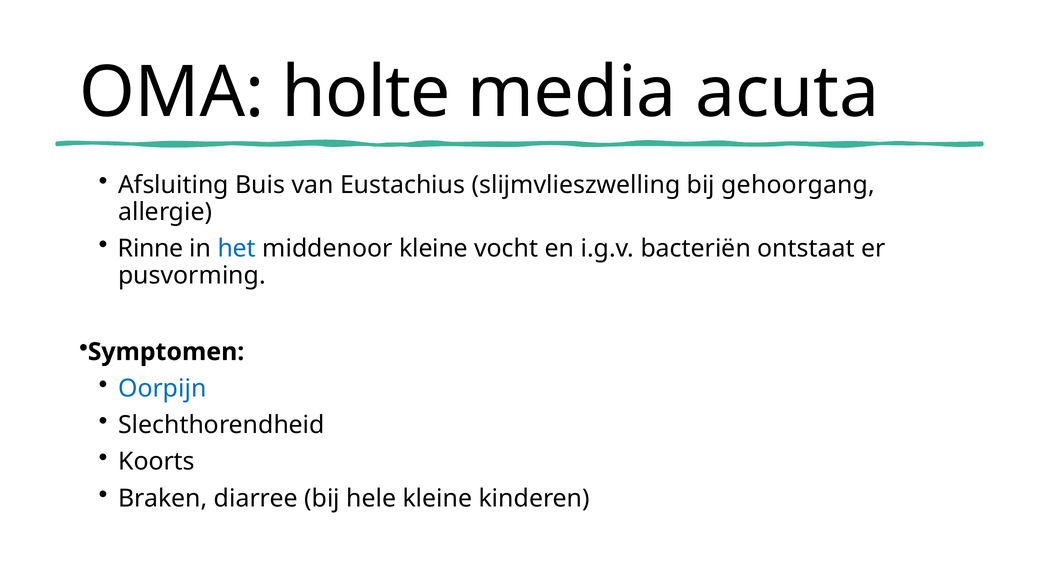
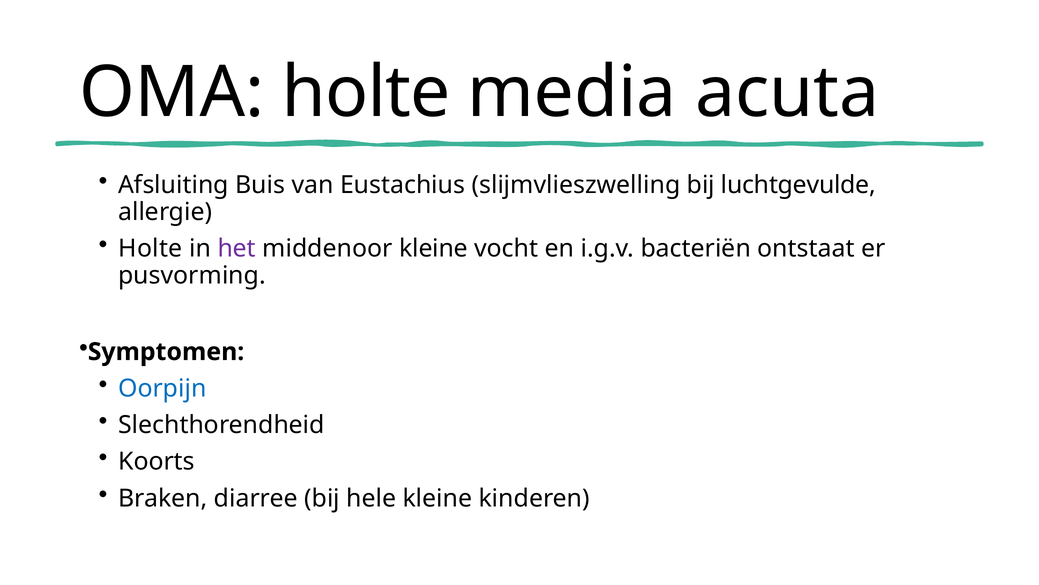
gehoorgang: gehoorgang -> luchtgevulde
Rinne at (151, 248): Rinne -> Holte
het colour: blue -> purple
